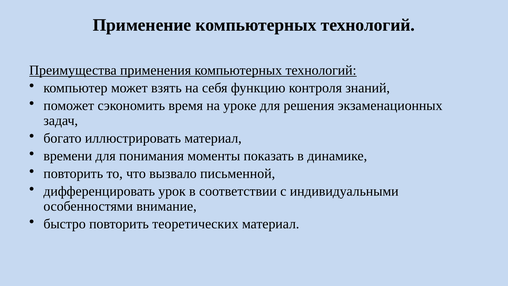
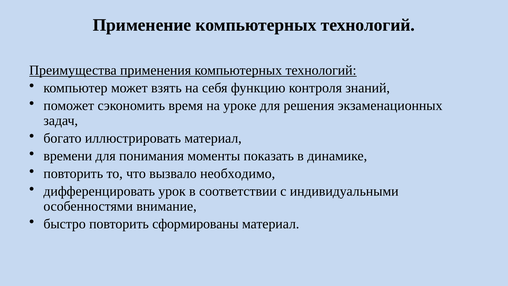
письменной: письменной -> необходимо
теоретических: теоретических -> сформированы
